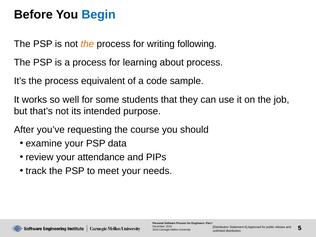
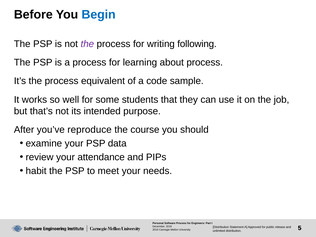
the at (87, 44) colour: orange -> purple
requesting: requesting -> reproduce
track: track -> habit
